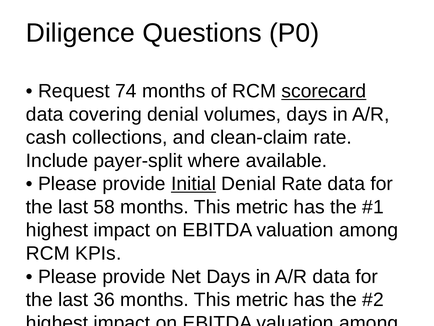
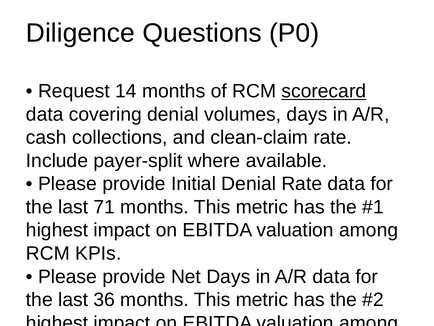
74: 74 -> 14
Initial underline: present -> none
58: 58 -> 71
